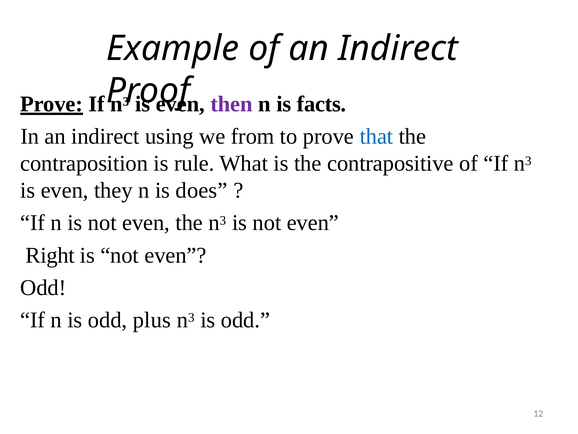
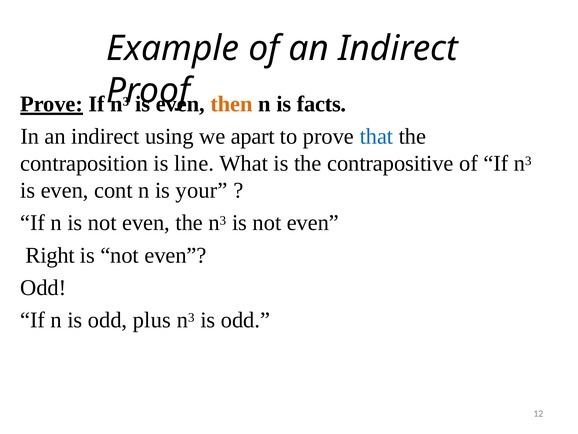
then colour: purple -> orange
from: from -> apart
rule: rule -> line
they: they -> cont
does: does -> your
